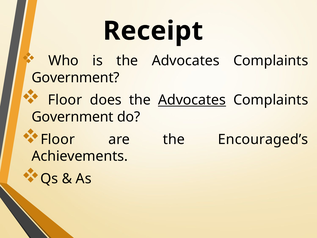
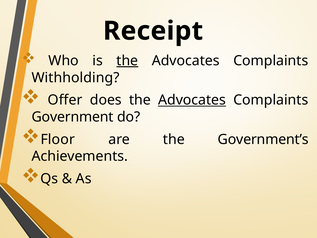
the at (127, 61) underline: none -> present
Government at (76, 78): Government -> Withholding
Floor at (65, 100): Floor -> Offer
Encouraged’s: Encouraged’s -> Government’s
